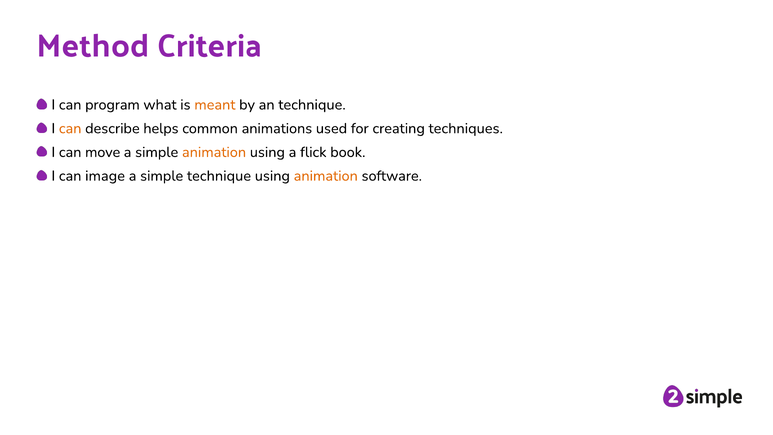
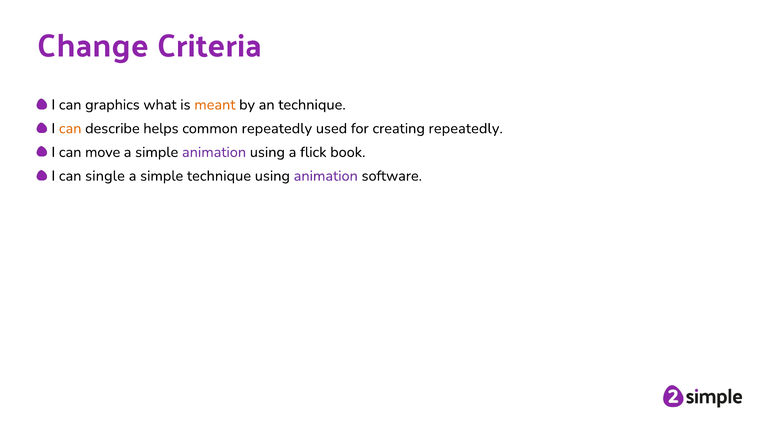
Method: Method -> Change
program: program -> graphics
common animations: animations -> repeatedly
creating techniques: techniques -> repeatedly
animation at (214, 152) colour: orange -> purple
image: image -> single
animation at (326, 176) colour: orange -> purple
